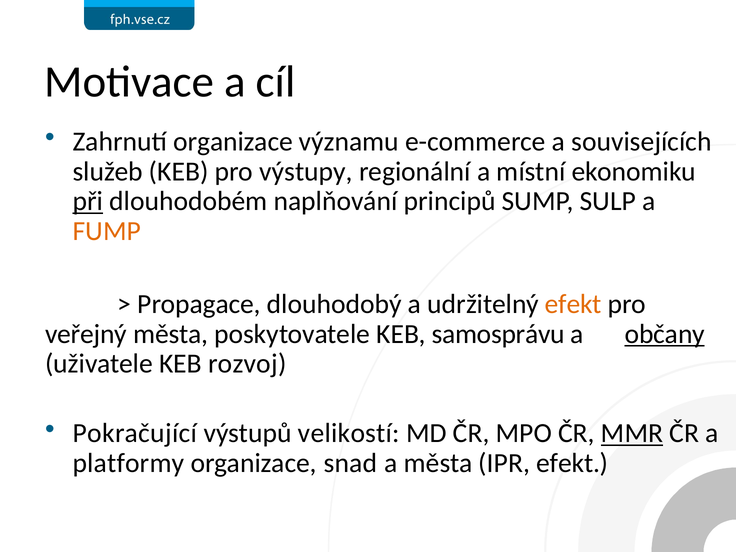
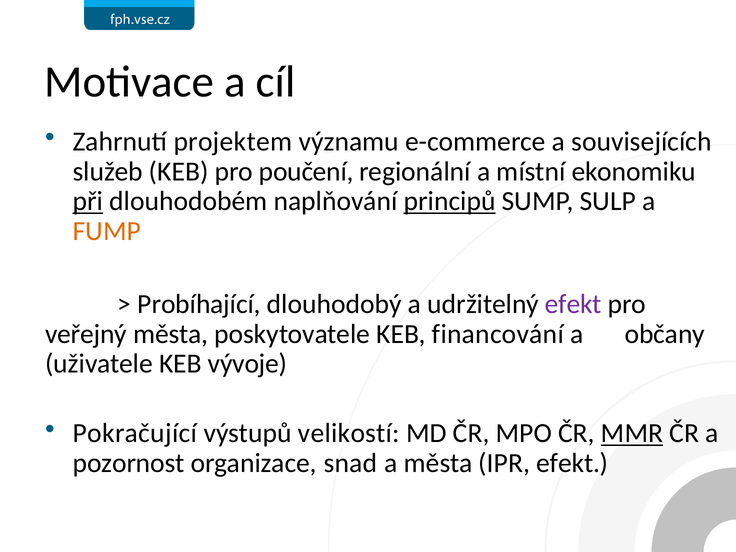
Zahrnutí organizace: organizace -> projektem
výstupy: výstupy -> poučení
principů underline: none -> present
Propagace: Propagace -> Probíhající
efekt at (573, 304) colour: orange -> purple
samosprávu: samosprávu -> financování
občany underline: present -> none
rozvoj: rozvoj -> vývoje
platformy: platformy -> pozornost
